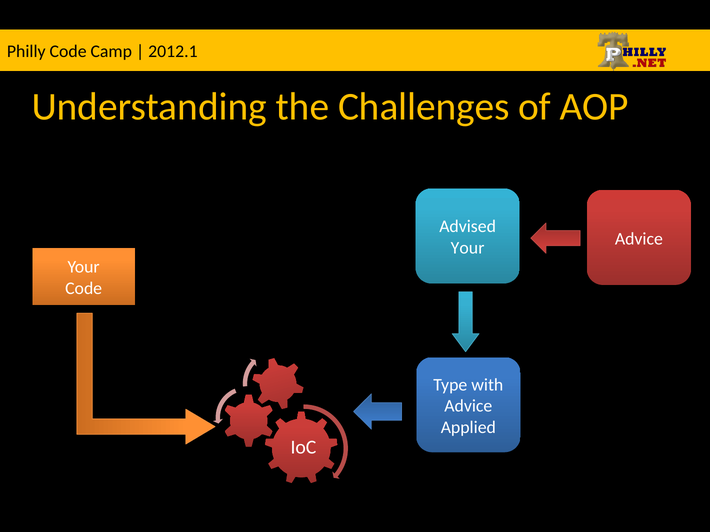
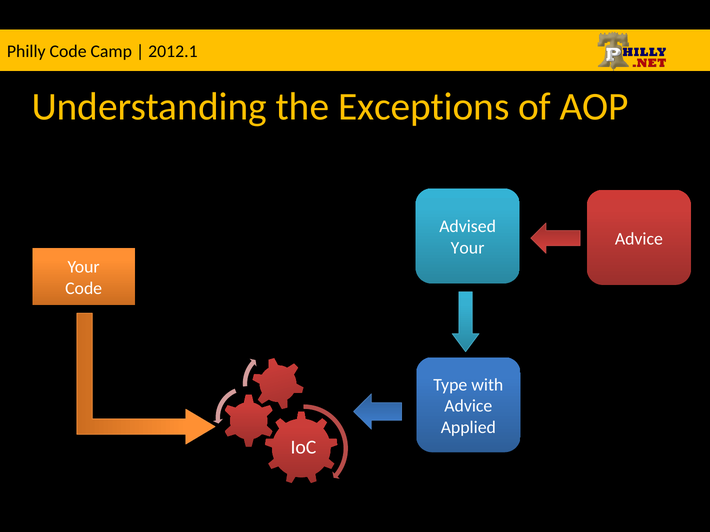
Challenges: Challenges -> Exceptions
